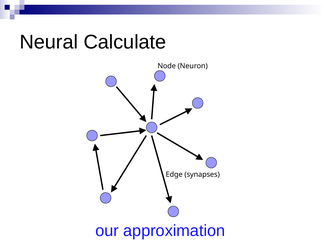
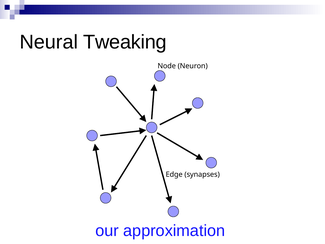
Calculate: Calculate -> Tweaking
